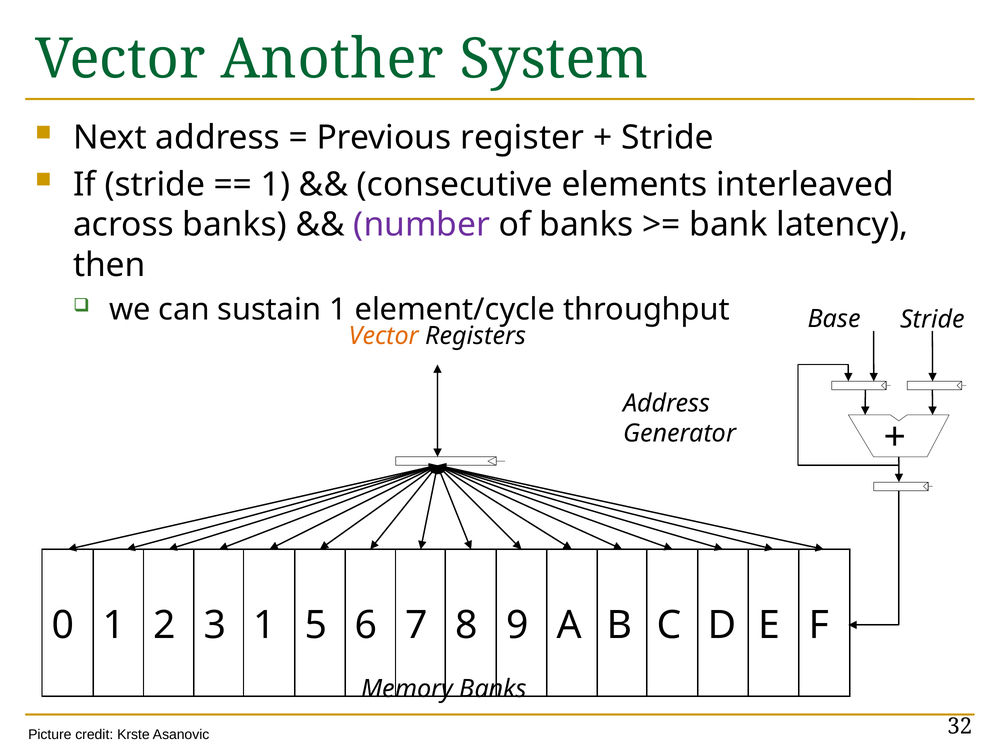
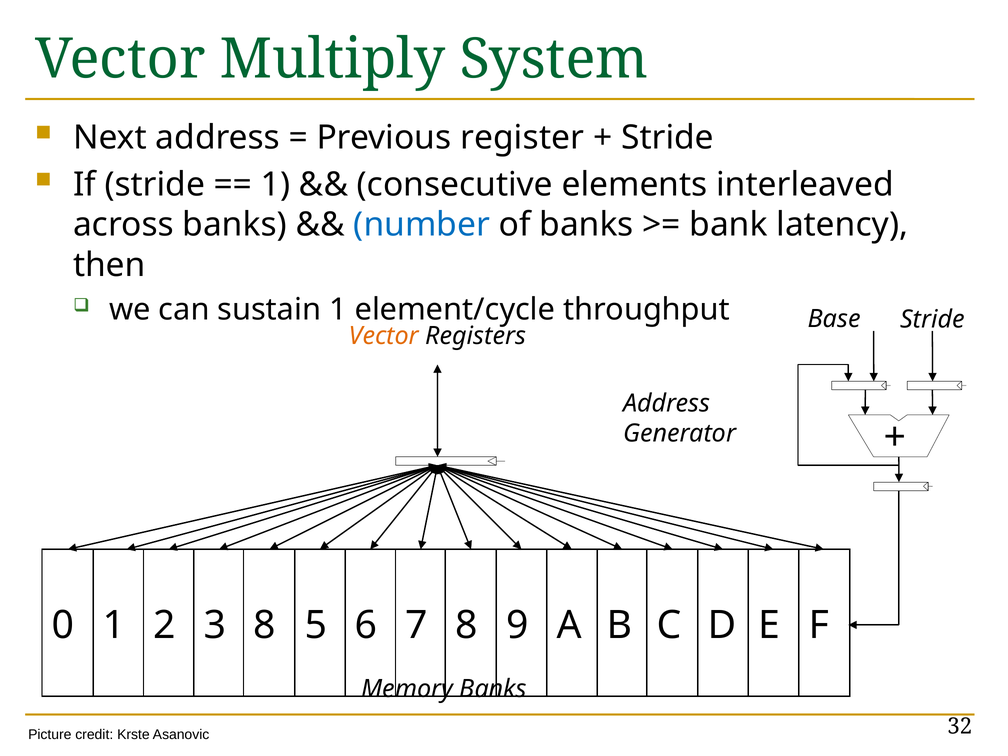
Another: Another -> Multiply
number colour: purple -> blue
3 1: 1 -> 8
